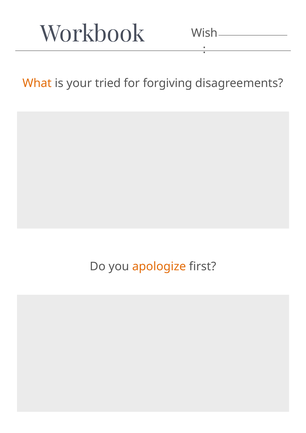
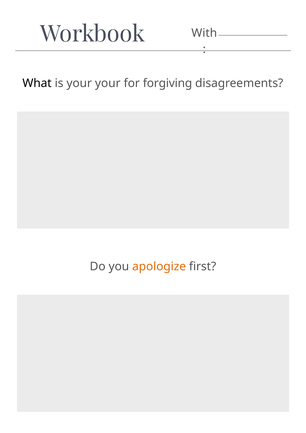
Wish: Wish -> With
What colour: orange -> black
your tried: tried -> your
